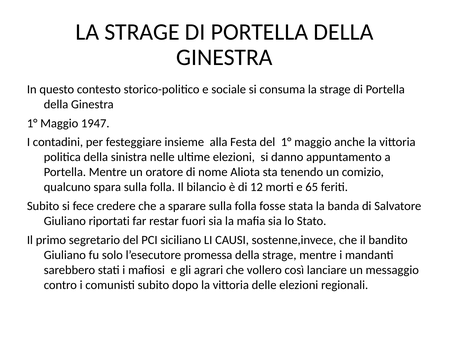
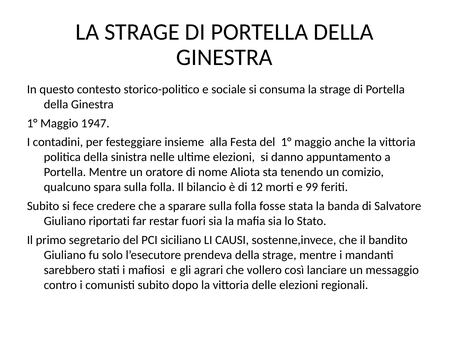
65: 65 -> 99
promessa: promessa -> prendeva
